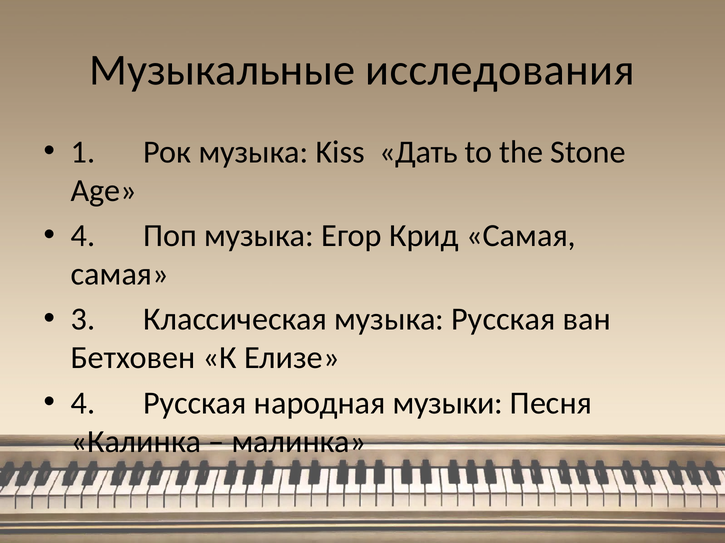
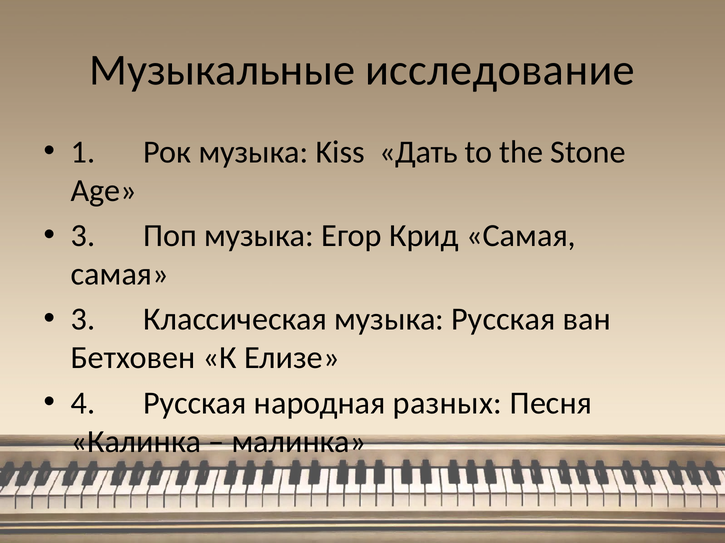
исследования: исследования -> исследование
4 at (83, 236): 4 -> 3
музыки: музыки -> разных
